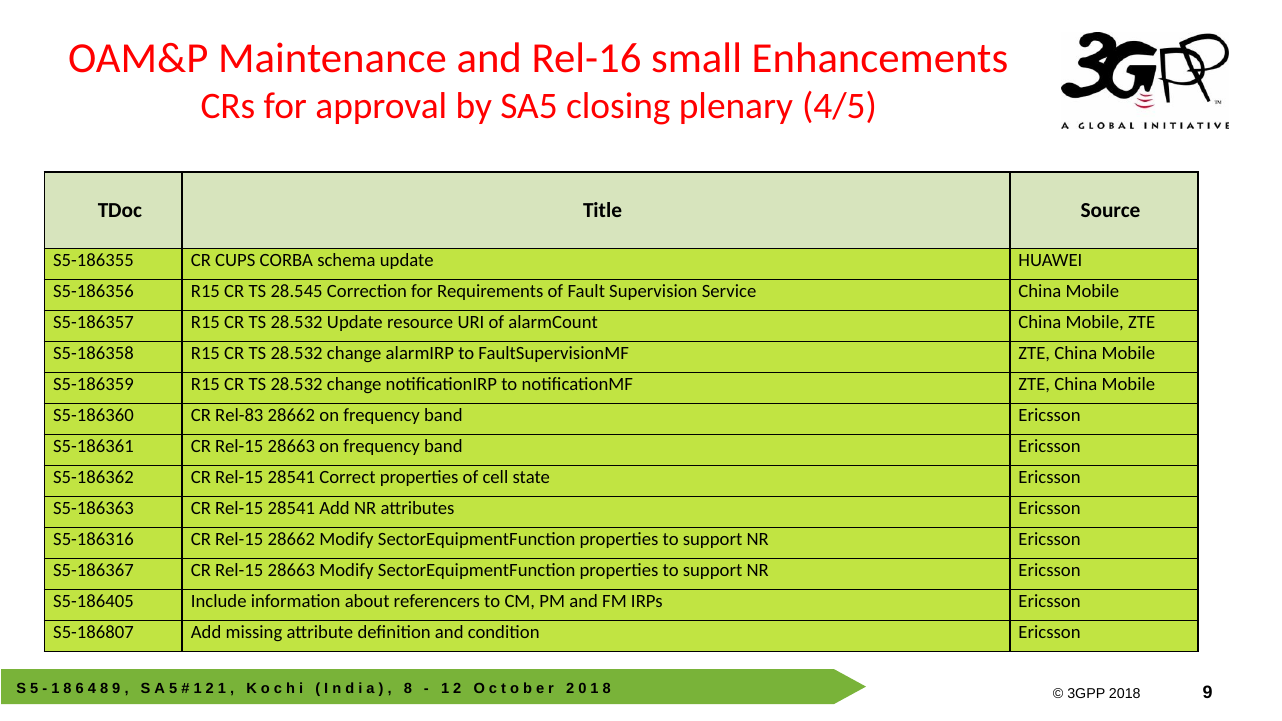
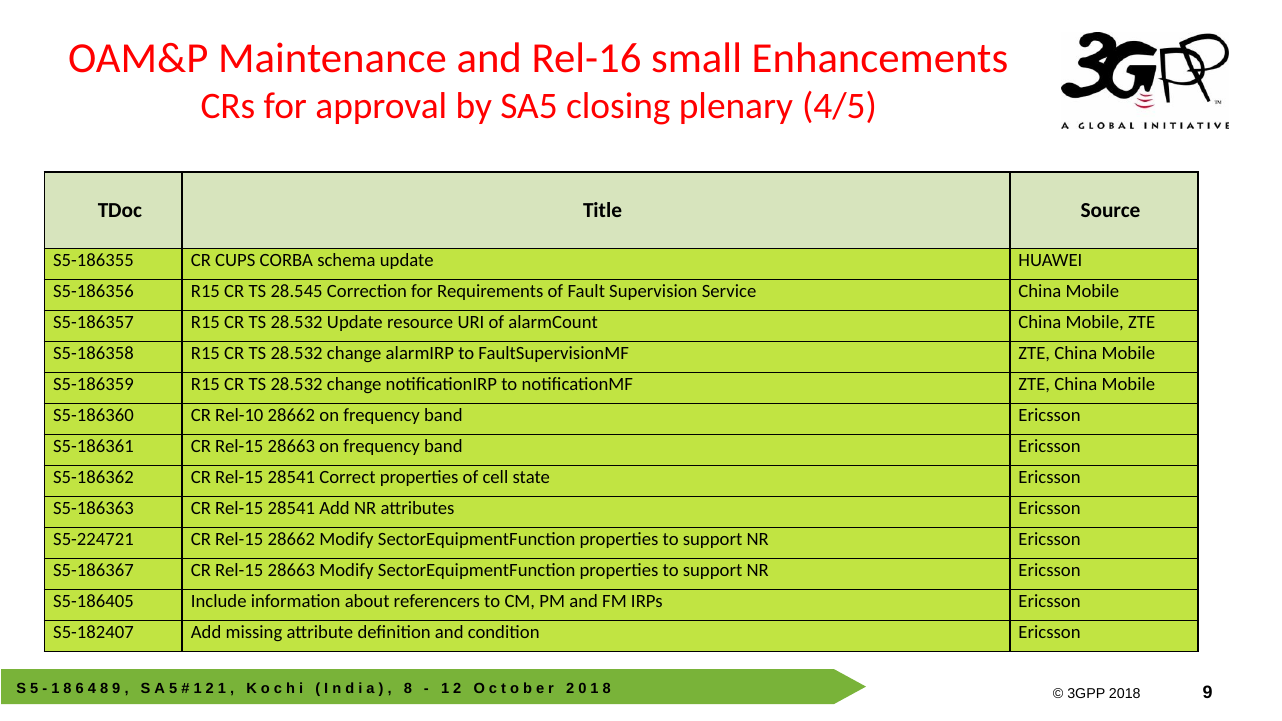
Rel-83: Rel-83 -> Rel-10
S5-186316: S5-186316 -> S5-224721
S5-186807: S5-186807 -> S5-182407
